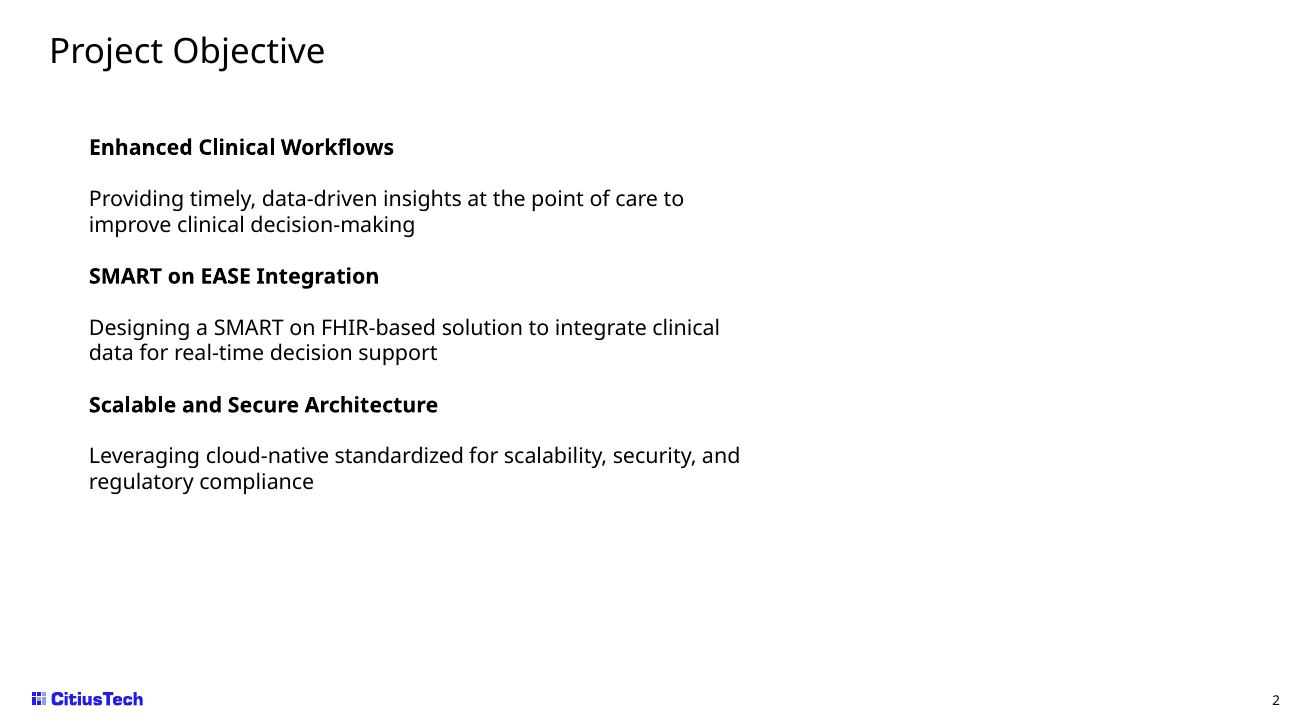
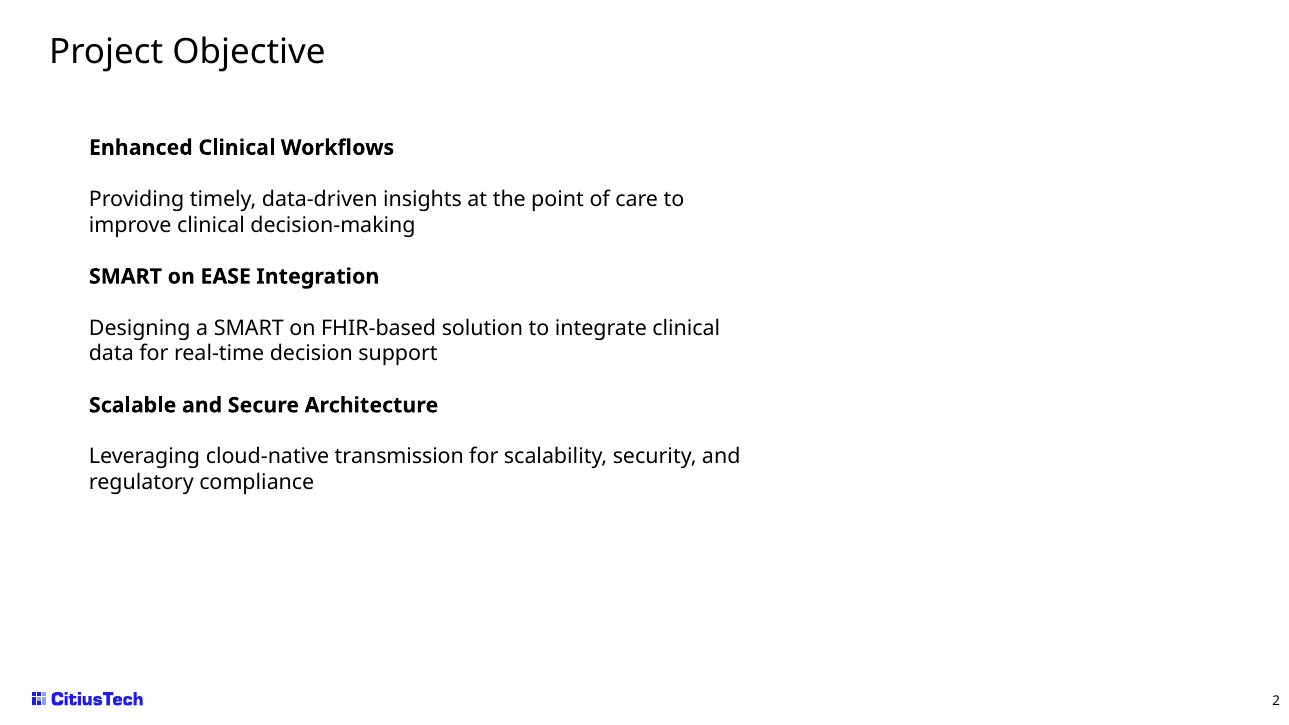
standardized: standardized -> transmission
